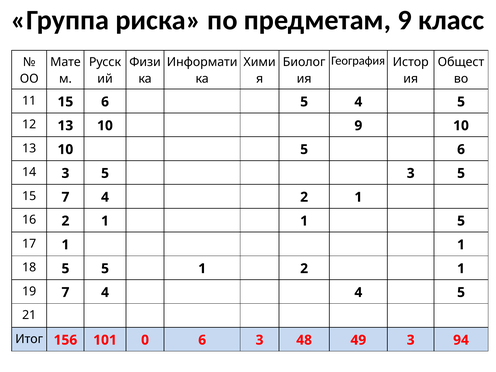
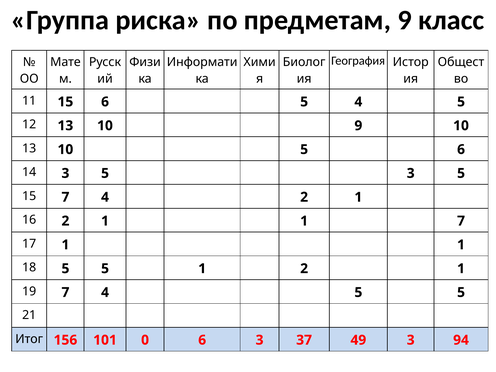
1 5: 5 -> 7
7 4 4: 4 -> 5
48: 48 -> 37
